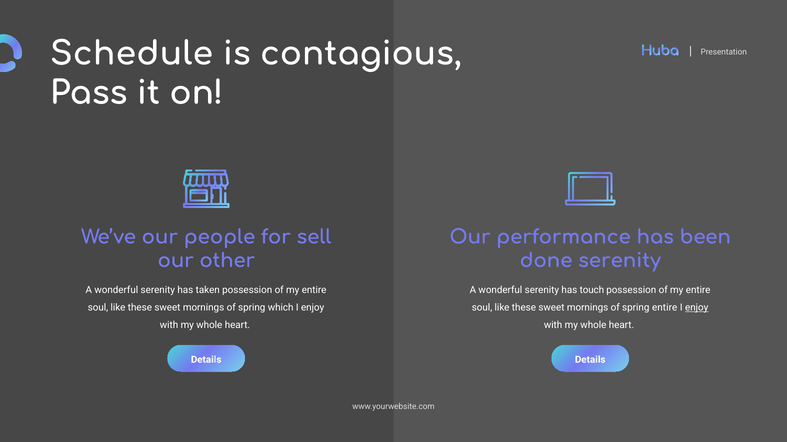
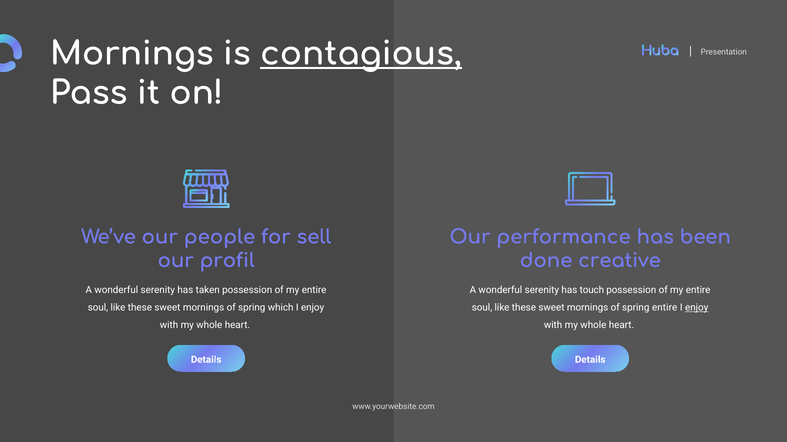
Schedule at (131, 54): Schedule -> Mornings
contagious underline: none -> present
other: other -> profil
done serenity: serenity -> creative
